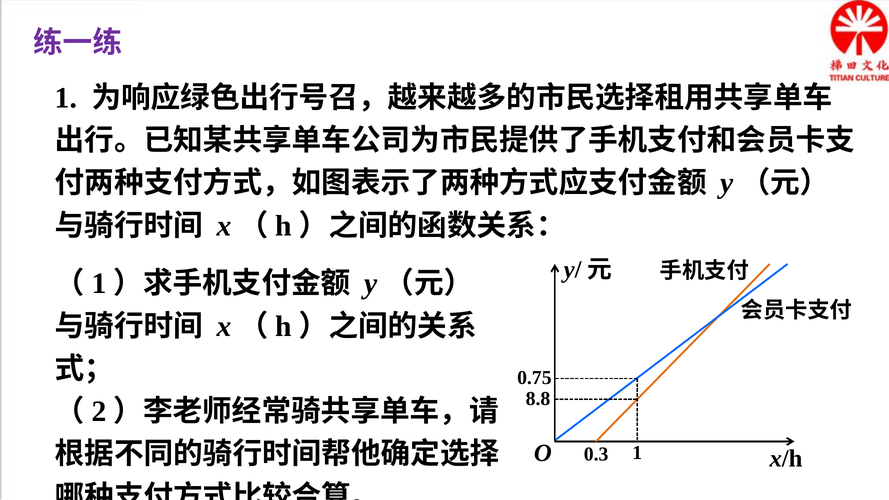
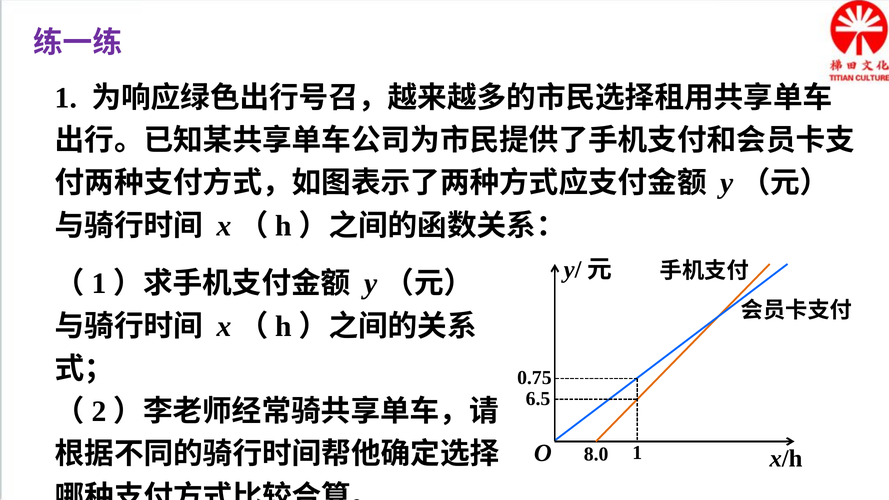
8.8: 8.8 -> 6.5
0.3: 0.3 -> 8.0
